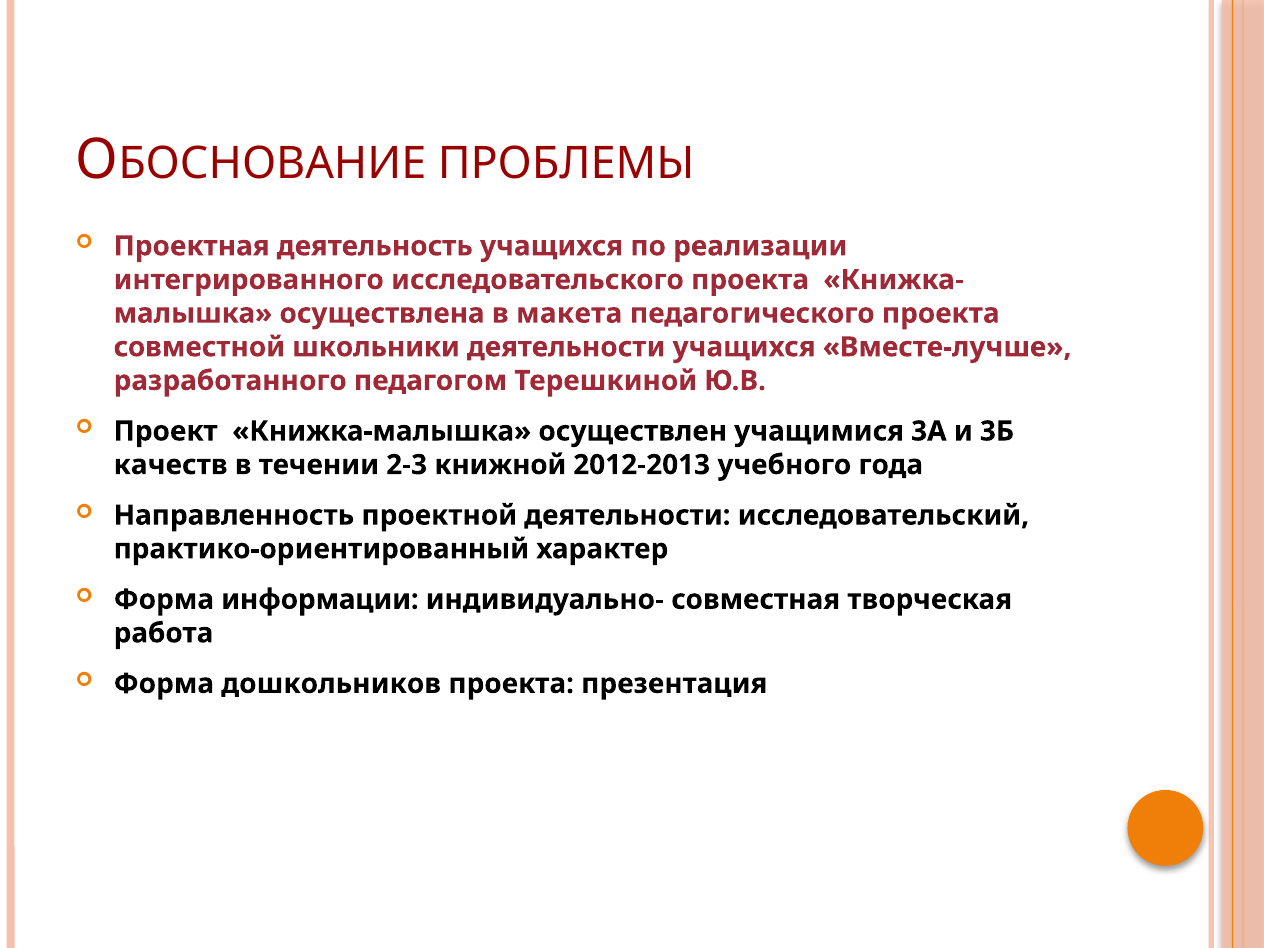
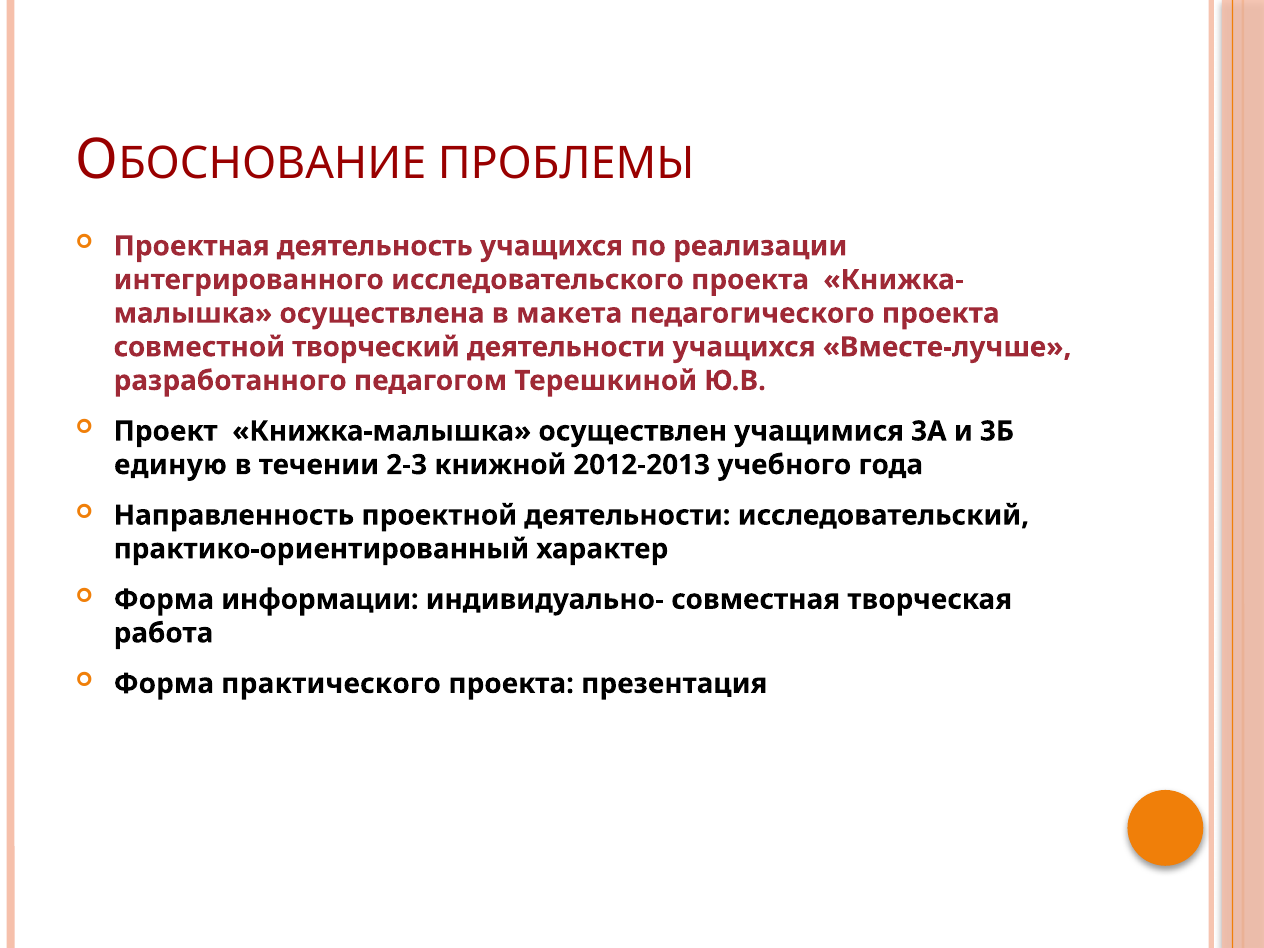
школьники: школьники -> творческий
качеств: качеств -> единую
дошкольников: дошкольников -> практического
